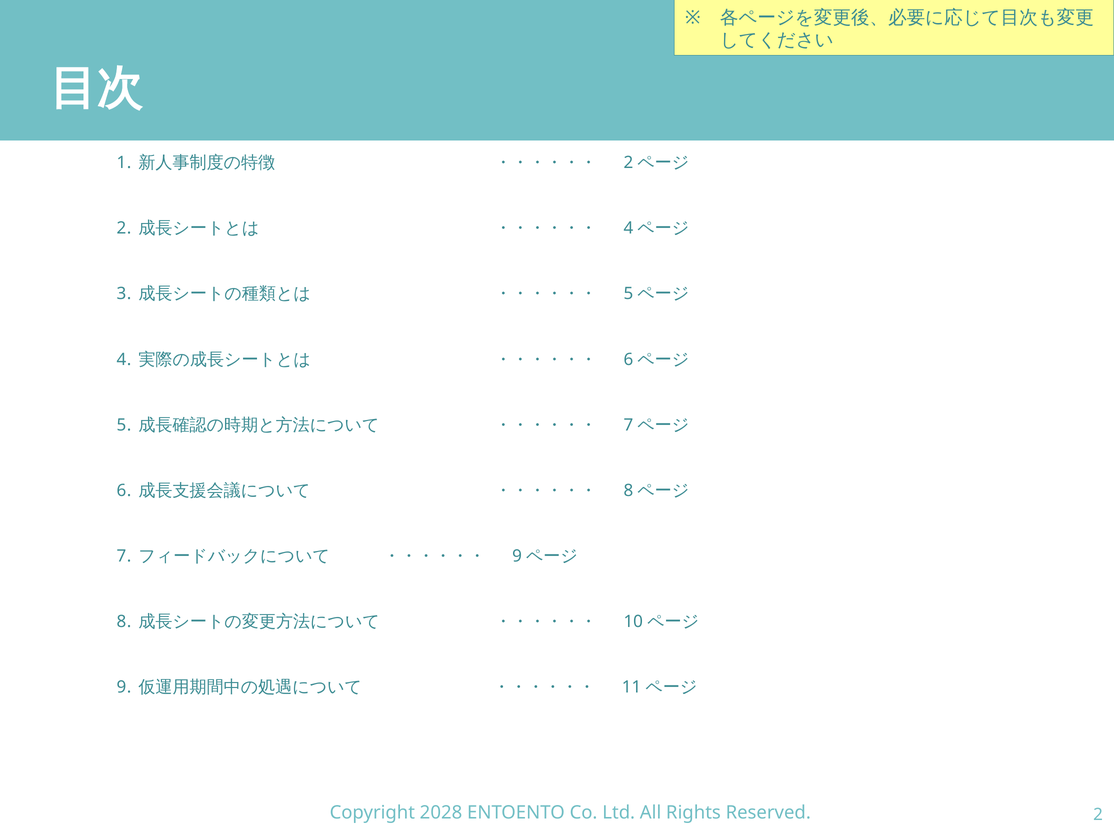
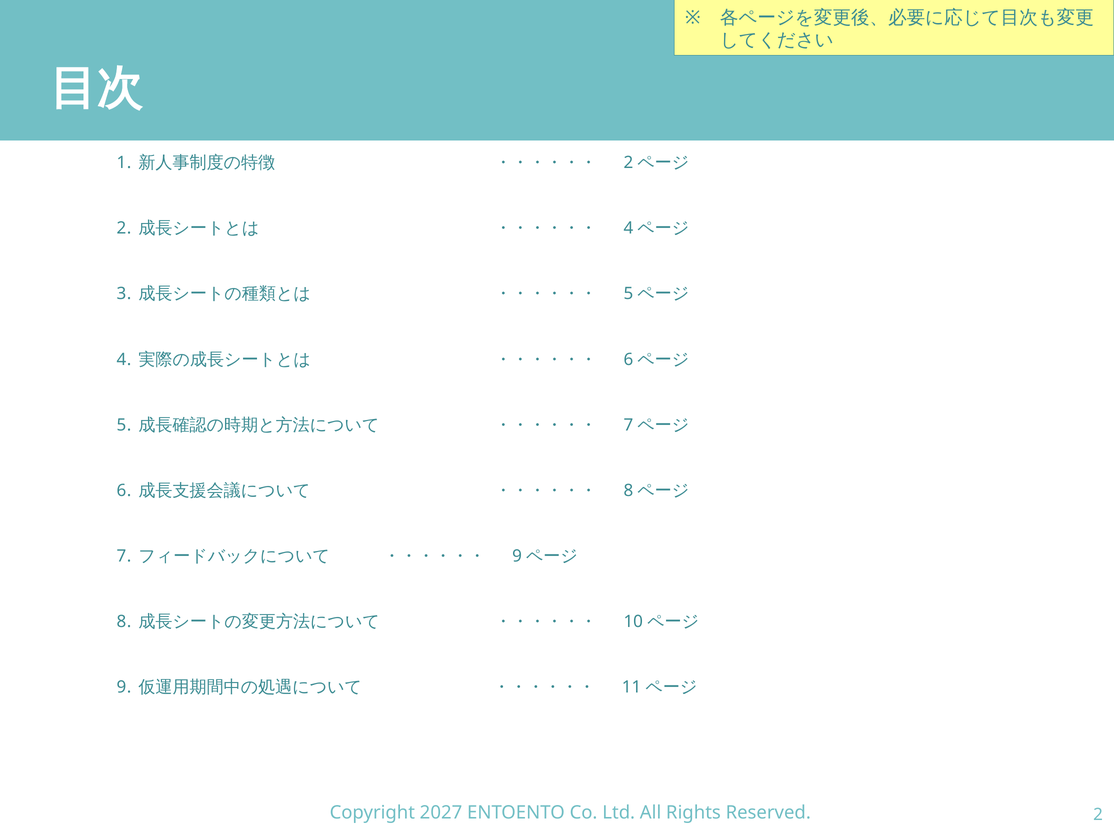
2028: 2028 -> 2027
